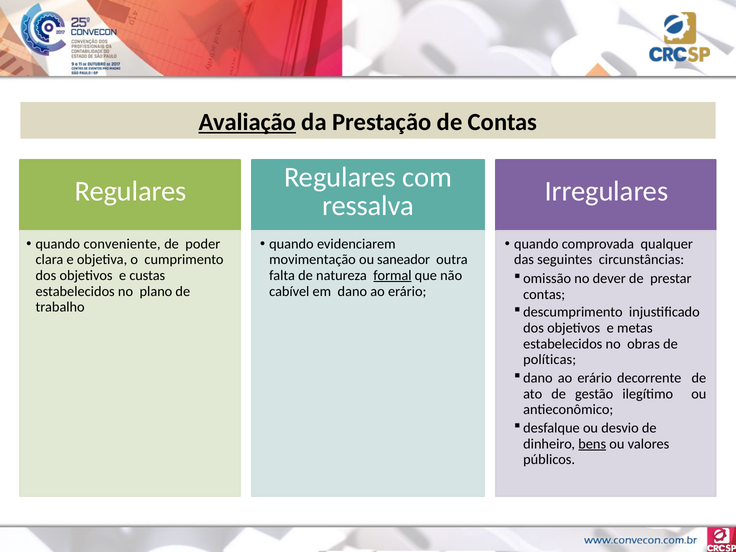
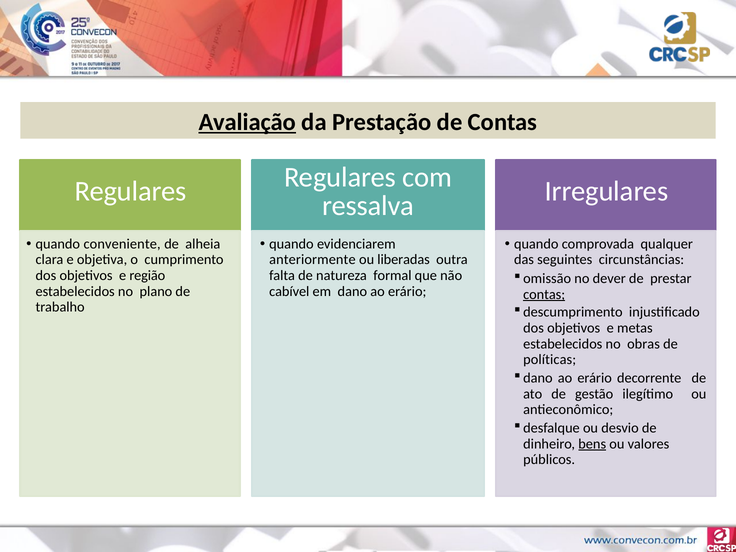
poder: poder -> alheia
movimentação: movimentação -> anteriormente
saneador: saneador -> liberadas
custas: custas -> região
formal underline: present -> none
contas at (544, 294) underline: none -> present
